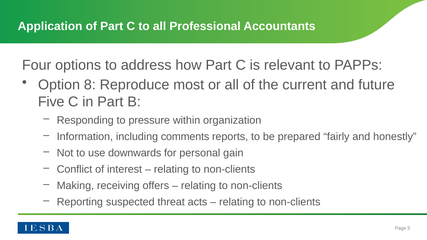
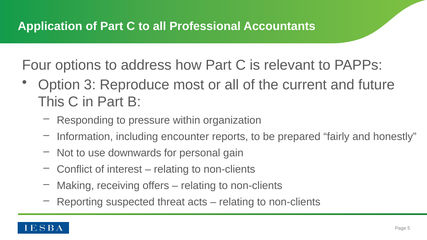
8: 8 -> 3
Five: Five -> This
comments: comments -> encounter
